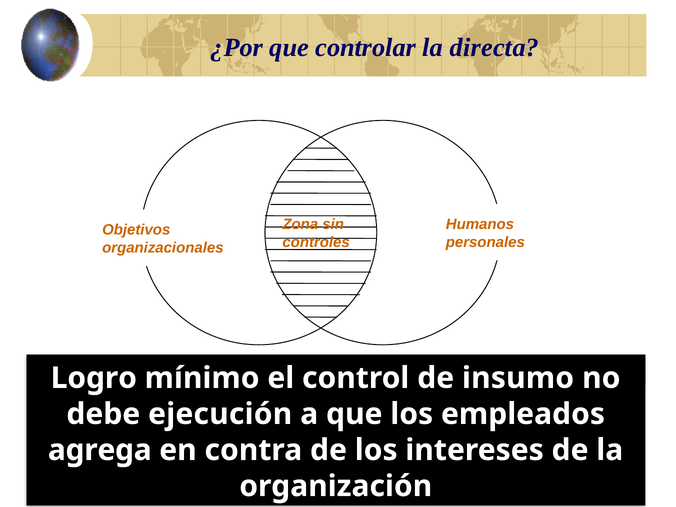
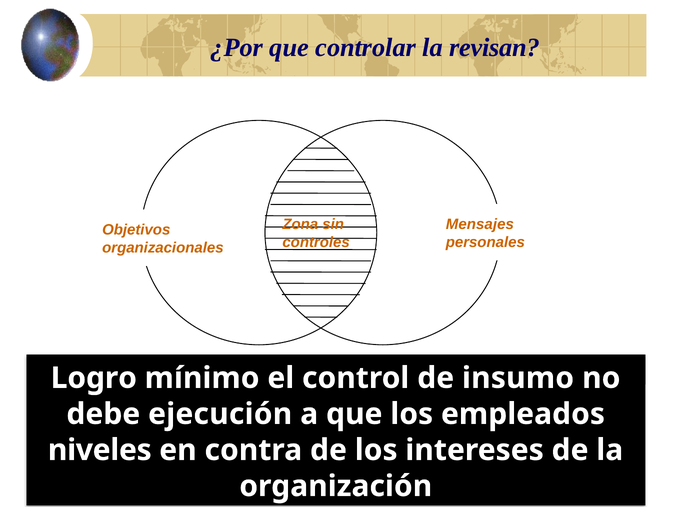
directa: directa -> revisan
Humanos: Humanos -> Mensajes
agrega: agrega -> niveles
